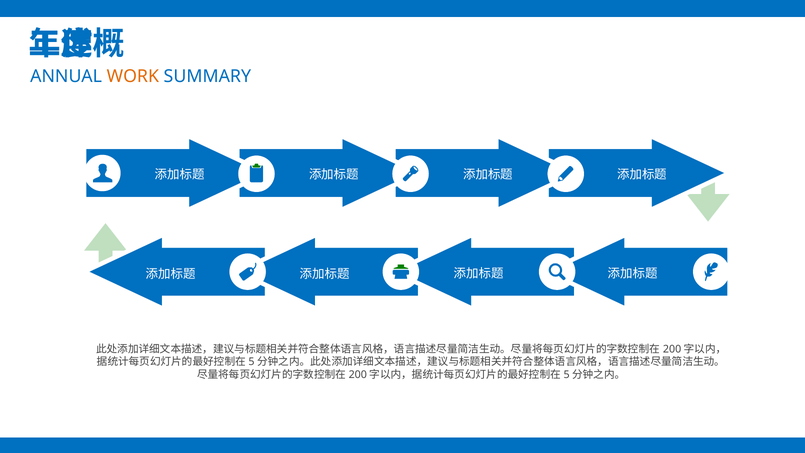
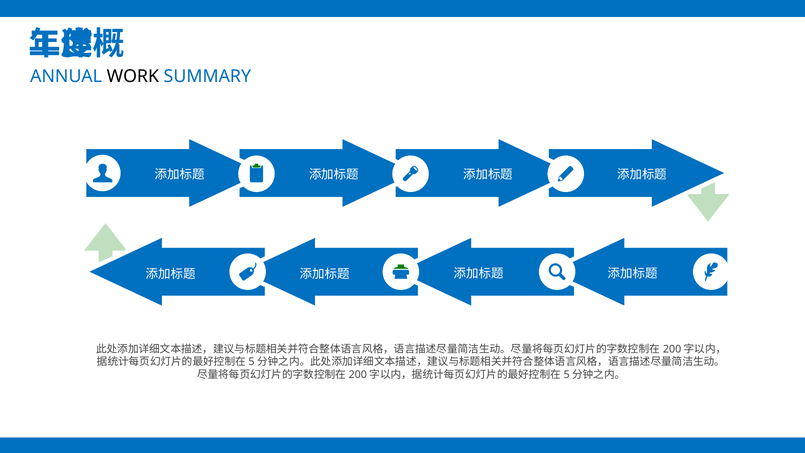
WORK colour: orange -> black
